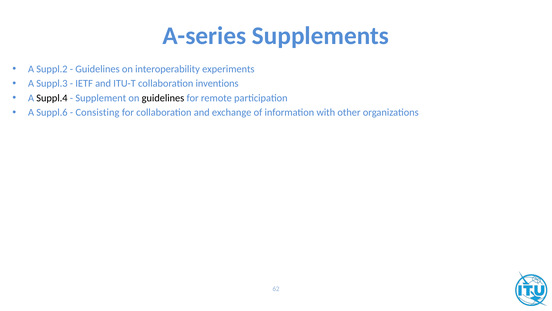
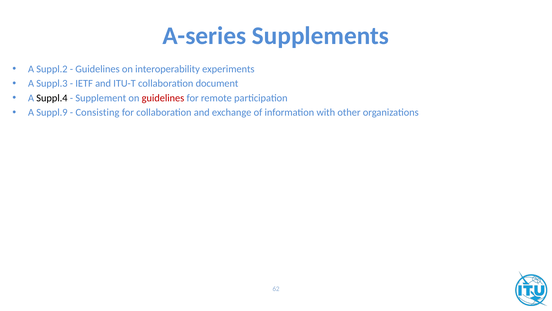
inventions: inventions -> document
guidelines at (163, 98) colour: black -> red
Suppl.6: Suppl.6 -> Suppl.9
